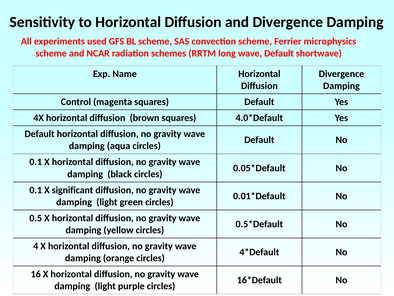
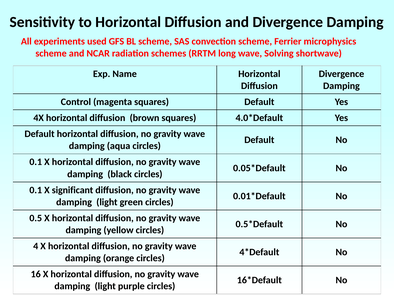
wave Default: Default -> Solving
